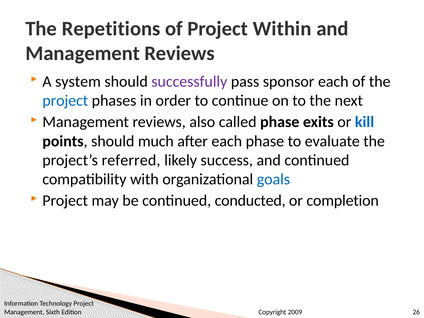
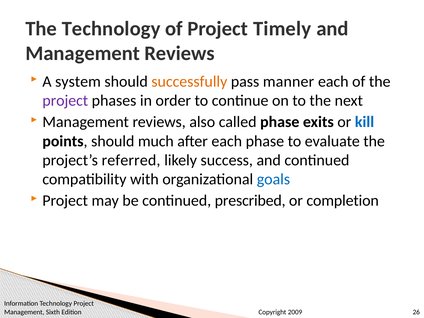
The Repetitions: Repetitions -> Technology
Within: Within -> Timely
successfully colour: purple -> orange
sponsor: sponsor -> manner
project at (65, 101) colour: blue -> purple
conducted: conducted -> prescribed
